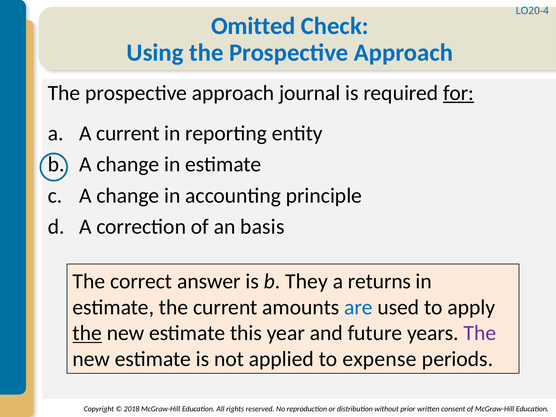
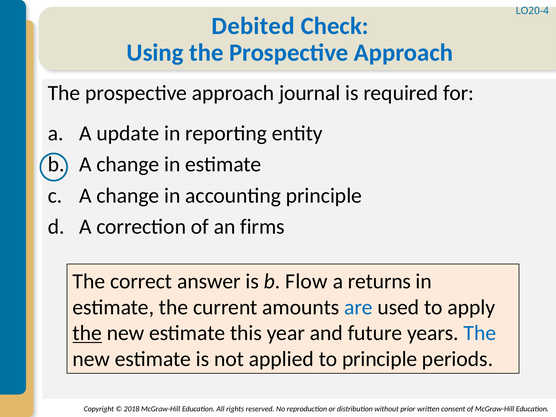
Omitted: Omitted -> Debited
for underline: present -> none
A current: current -> update
basis: basis -> firms
They: They -> Flow
The at (480, 333) colour: purple -> blue
to expense: expense -> principle
